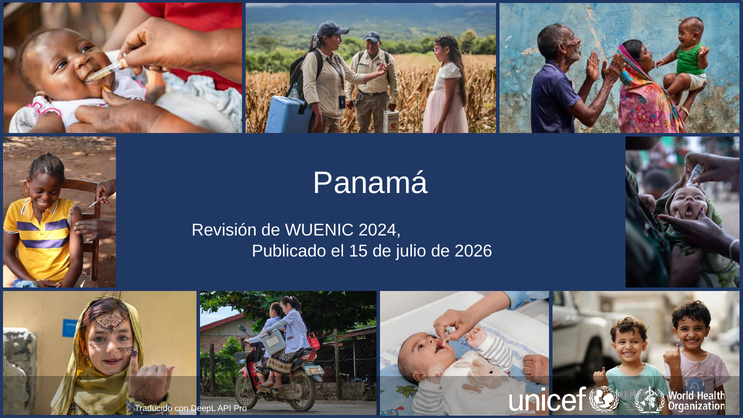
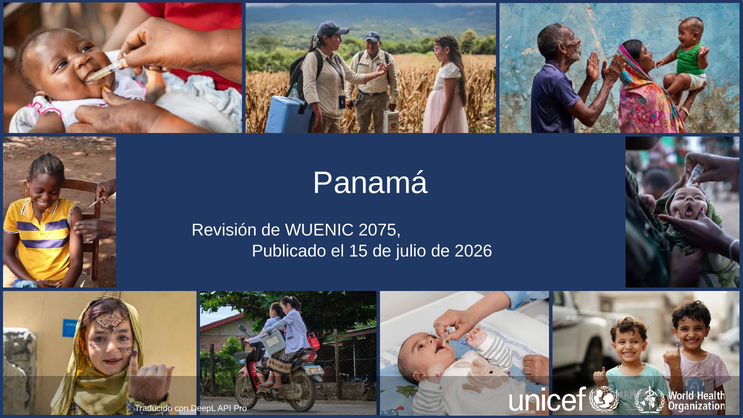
2024: 2024 -> 2075
